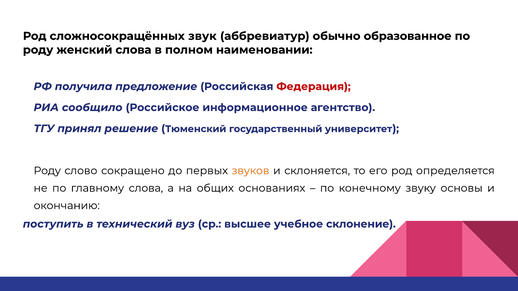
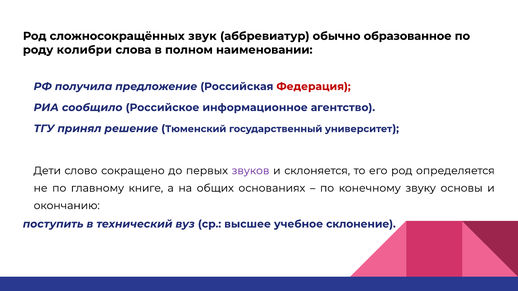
женский: женский -> колибри
Роду at (47, 171): Роду -> Дети
звуков colour: orange -> purple
главному слова: слова -> книге
